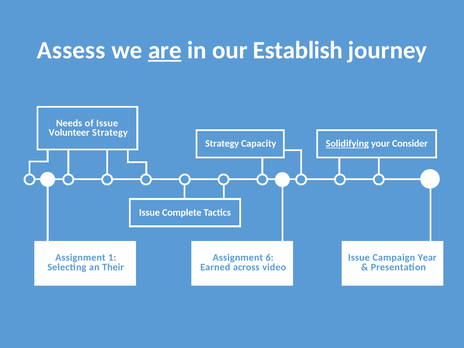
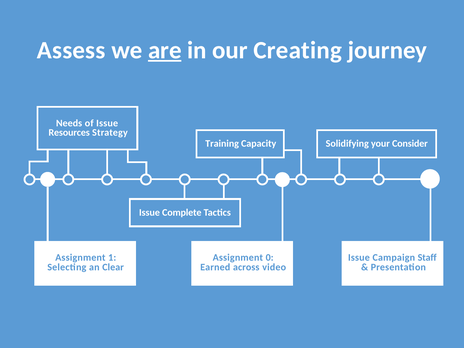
Establish: Establish -> Creating
Volunteer: Volunteer -> Resources
Strategy at (222, 144): Strategy -> Training
Solidifying underline: present -> none
6: 6 -> 0
Year: Year -> Staff
Their: Their -> Clear
